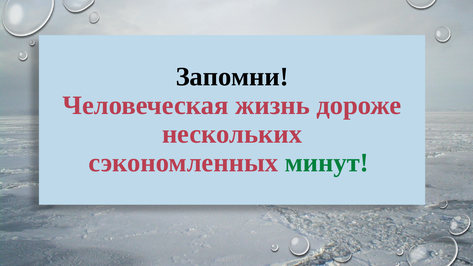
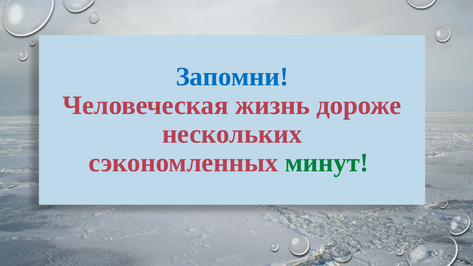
Запомни colour: black -> blue
